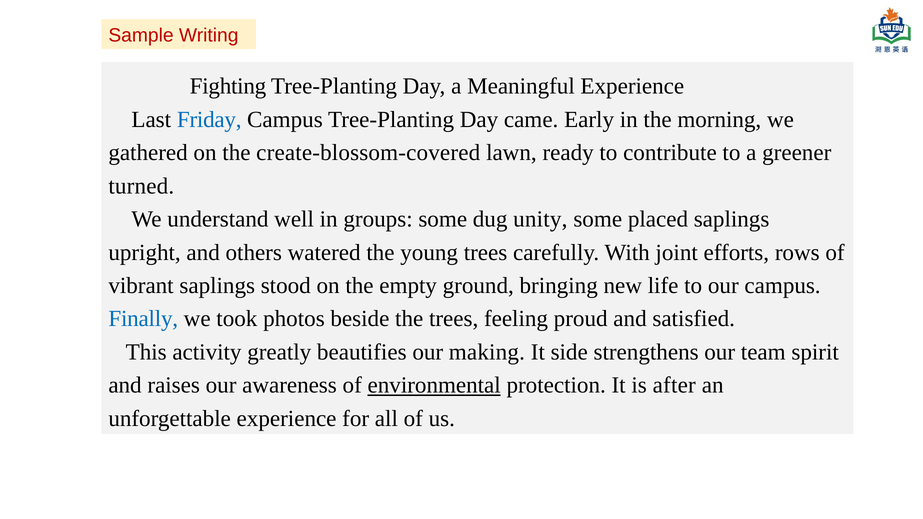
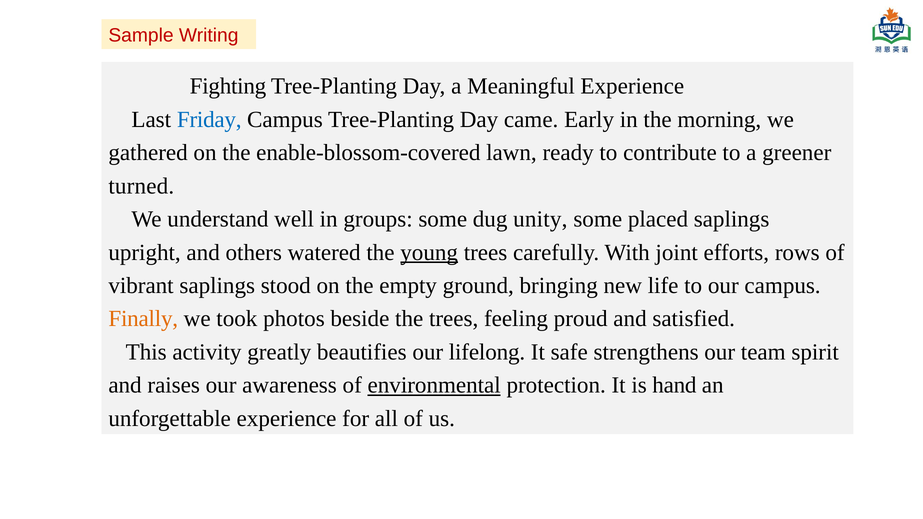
create-blossom-covered: create-blossom-covered -> enable-blossom-covered
young underline: none -> present
Finally colour: blue -> orange
making: making -> lifelong
side: side -> safe
after: after -> hand
